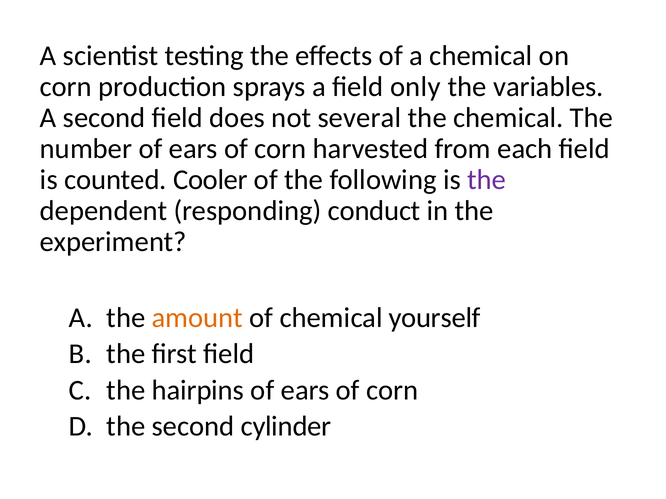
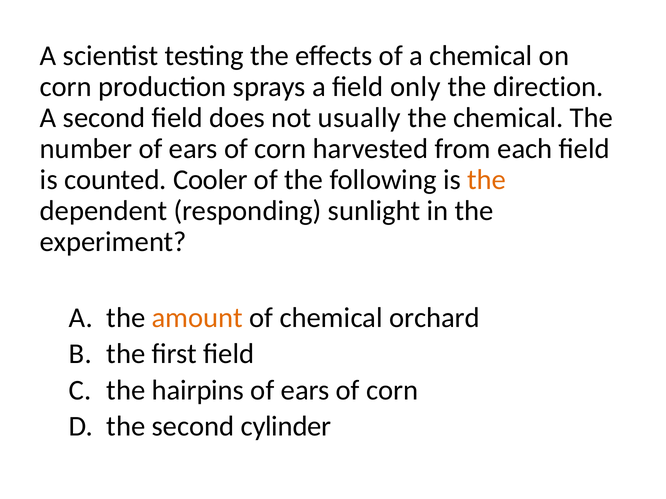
variables: variables -> direction
several: several -> usually
the at (487, 180) colour: purple -> orange
conduct: conduct -> sunlight
yourself: yourself -> orchard
